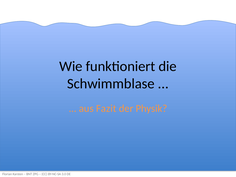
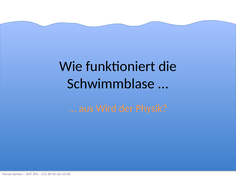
Fazit: Fazit -> Wird
